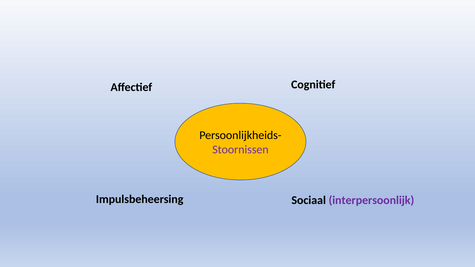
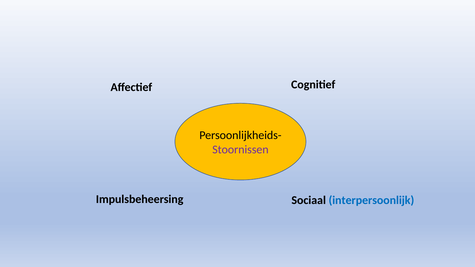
interpersoonlijk colour: purple -> blue
